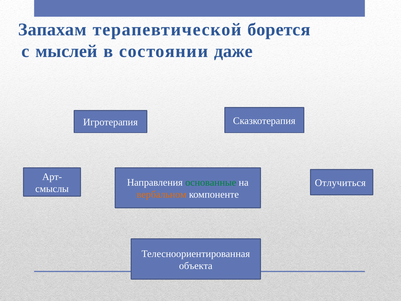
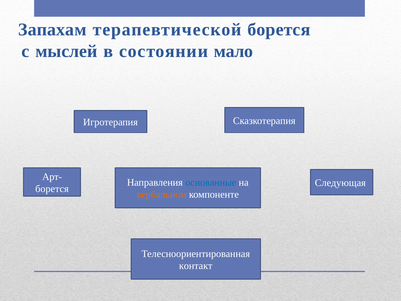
даже: даже -> мало
основанные colour: green -> blue
Отлучиться: Отлучиться -> Следующая
смыслы at (52, 189): смыслы -> борется
объекта: объекта -> контакт
